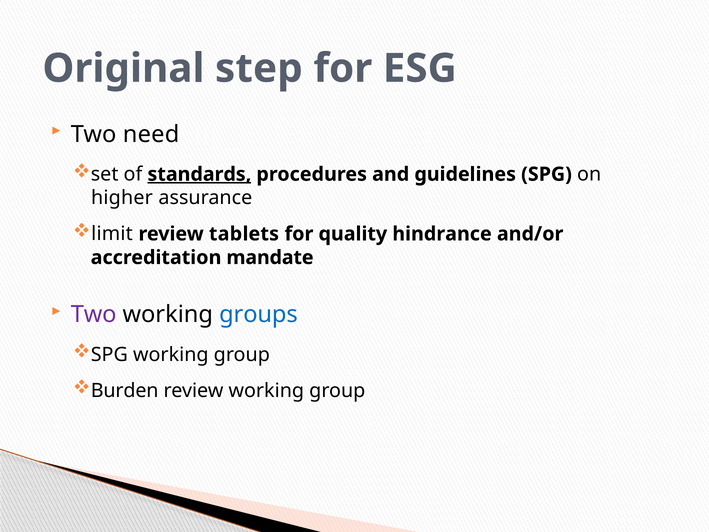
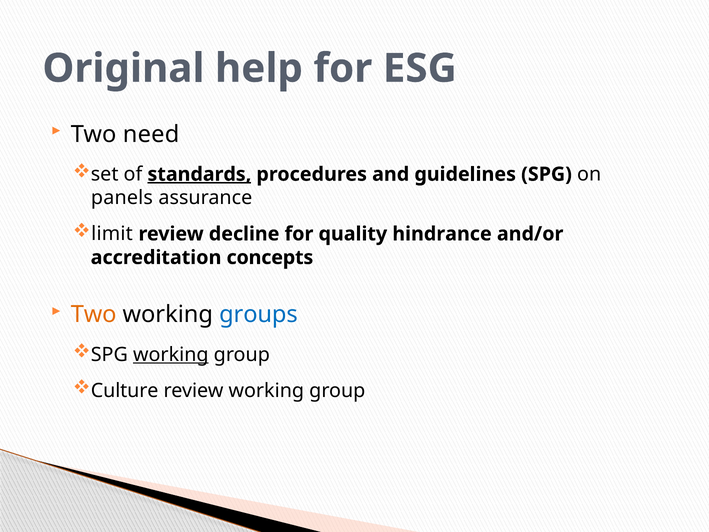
step: step -> help
higher: higher -> panels
tablets: tablets -> decline
mandate: mandate -> concepts
Two at (94, 314) colour: purple -> orange
working at (171, 354) underline: none -> present
Burden: Burden -> Culture
